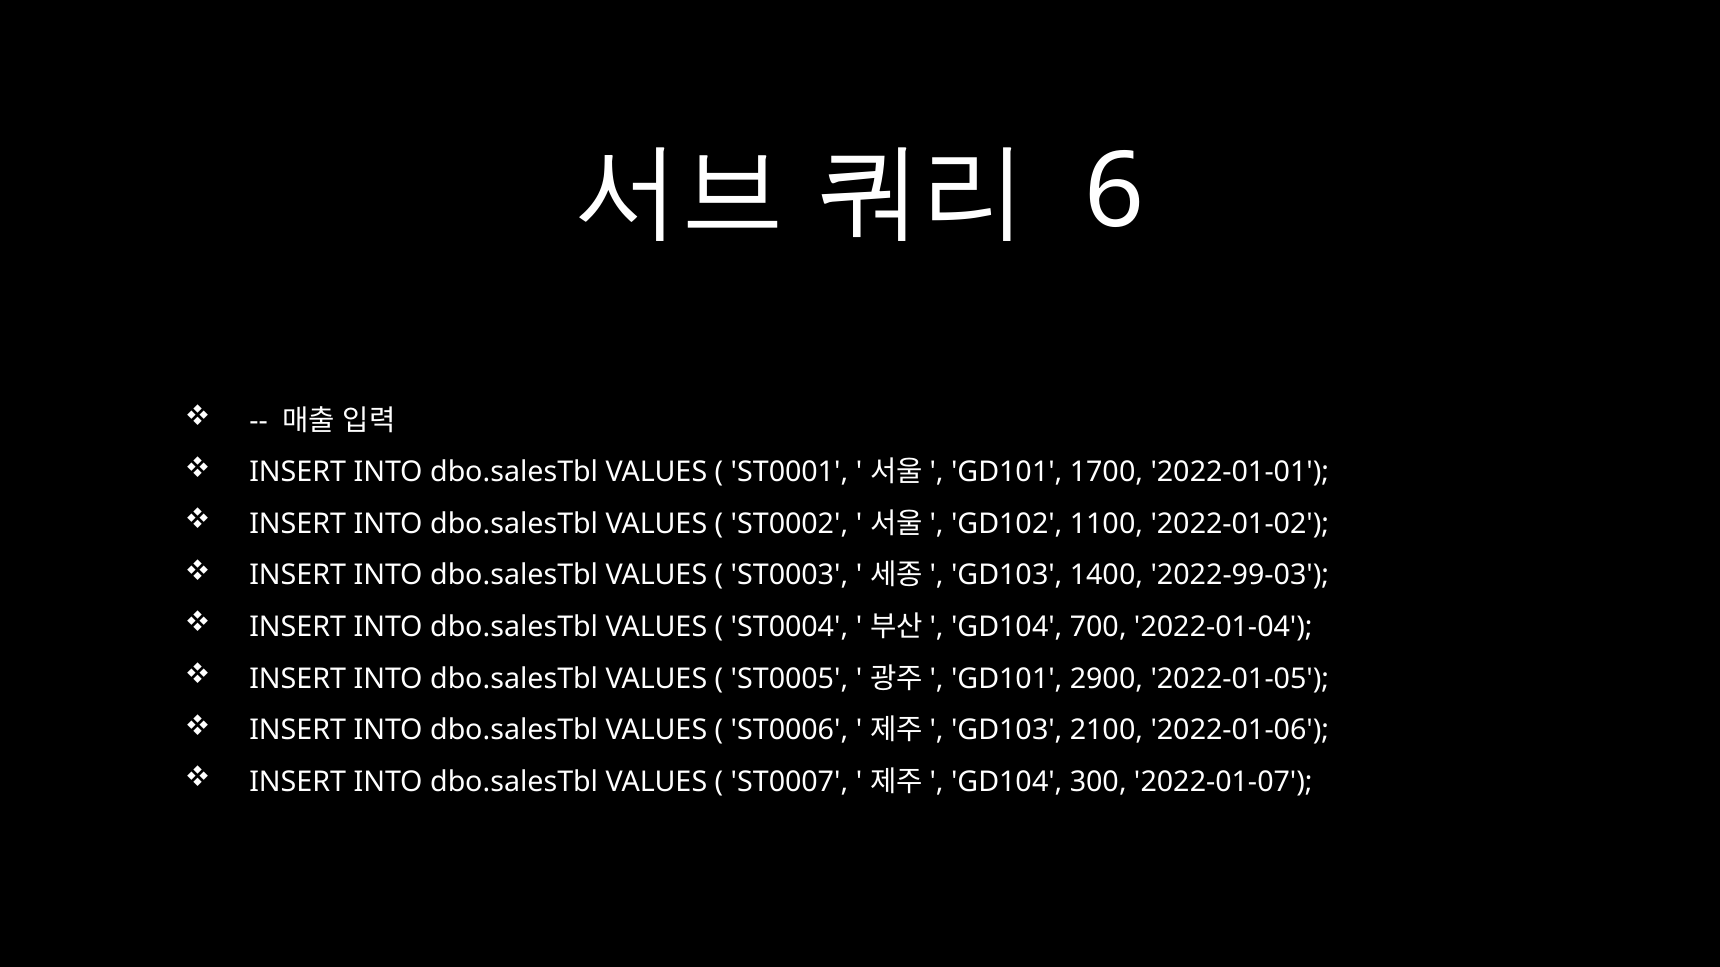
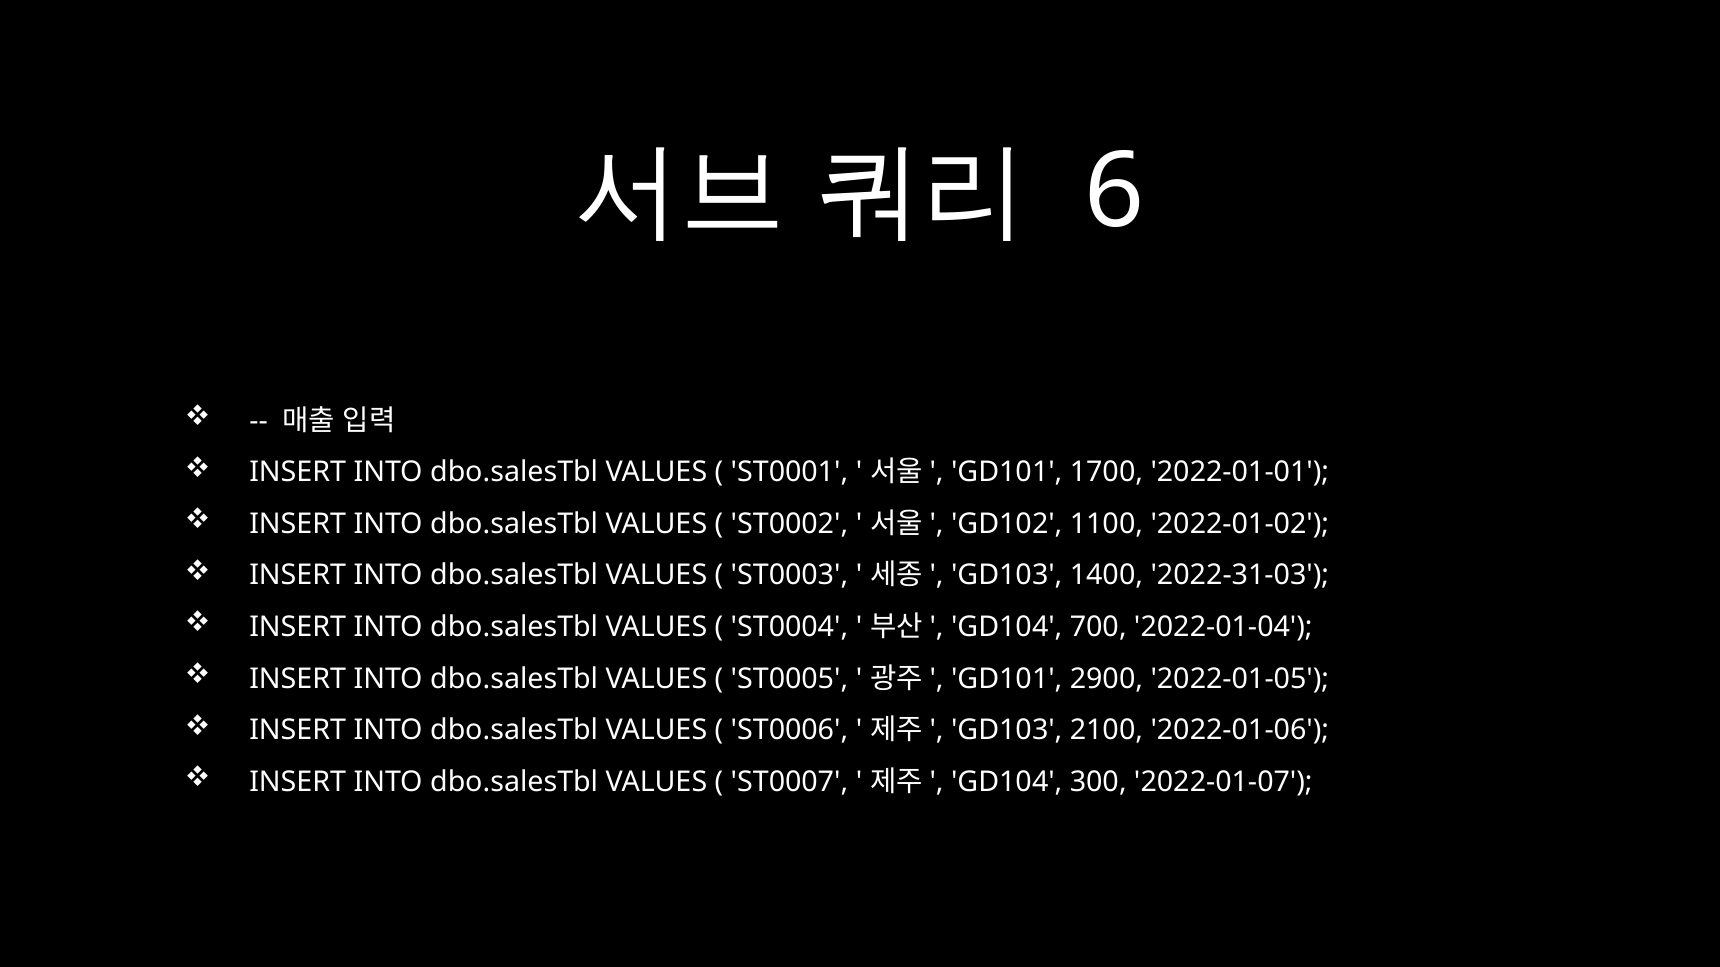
2022-99-03: 2022-99-03 -> 2022-31-03
